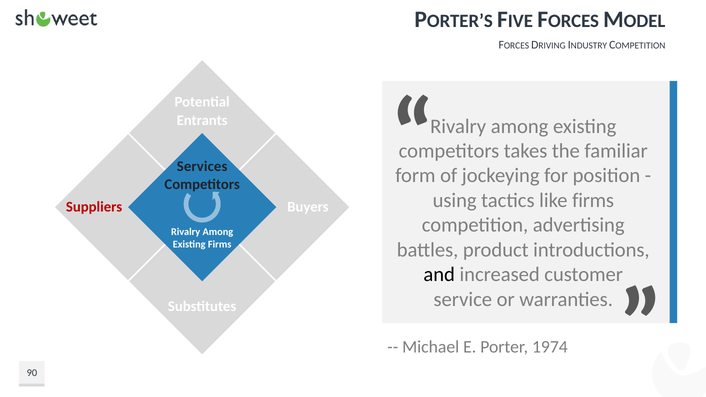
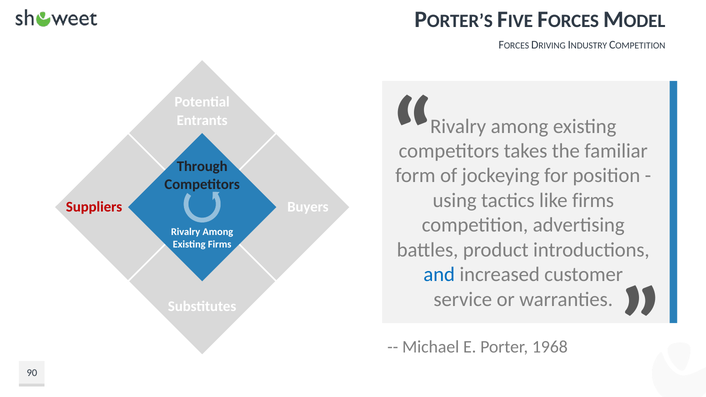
Services: Services -> Through
and colour: black -> blue
1974: 1974 -> 1968
